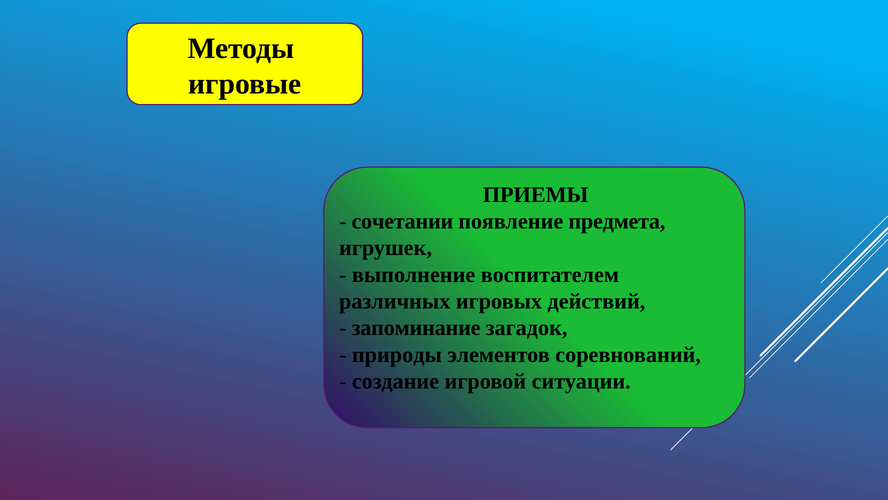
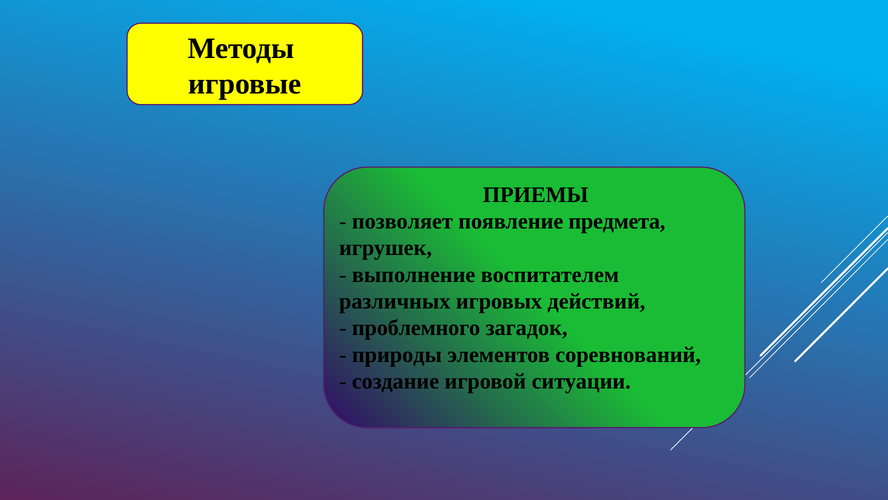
сочетании: сочетании -> позволяет
запоминание: запоминание -> проблемного
